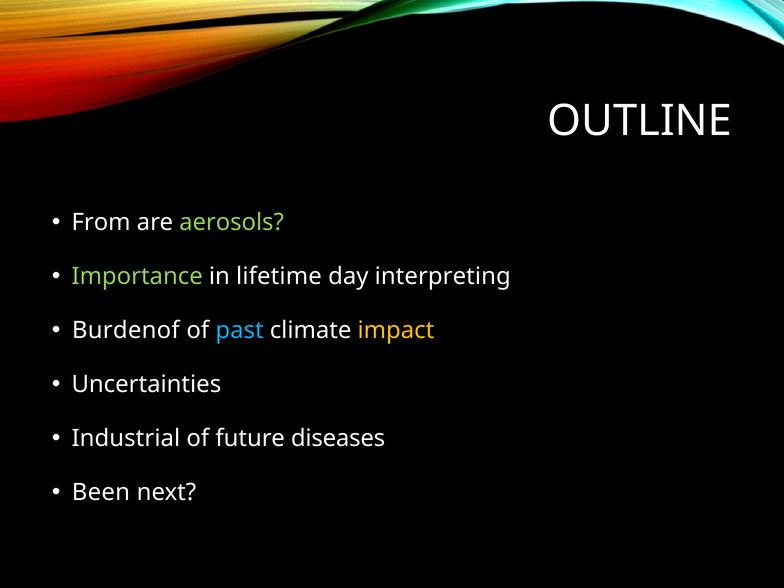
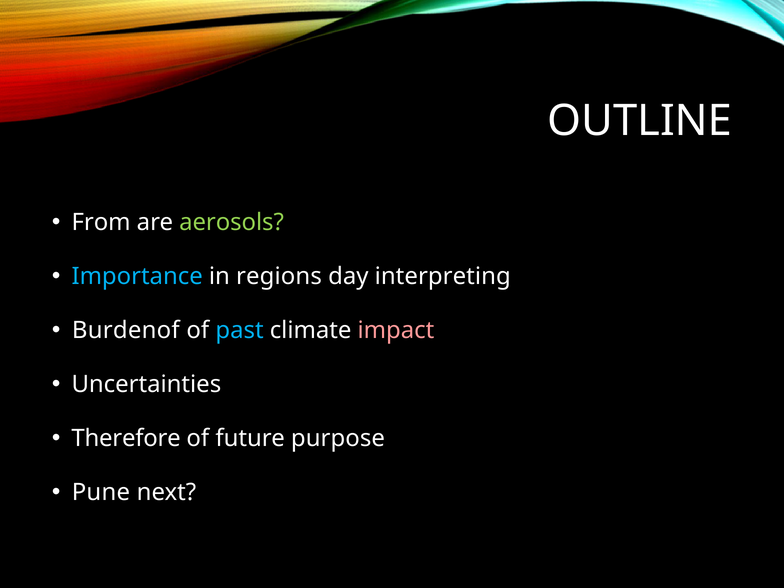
Importance colour: light green -> light blue
lifetime: lifetime -> regions
impact colour: yellow -> pink
Industrial: Industrial -> Therefore
diseases: diseases -> purpose
Been: Been -> Pune
